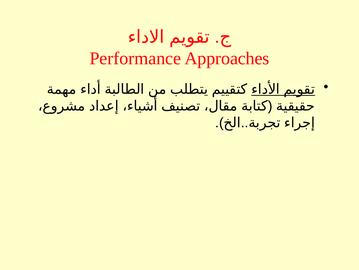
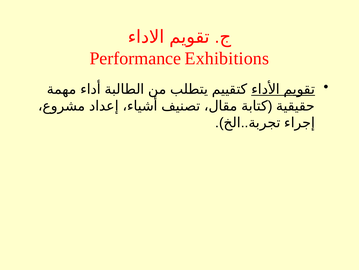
Approaches: Approaches -> Exhibitions
